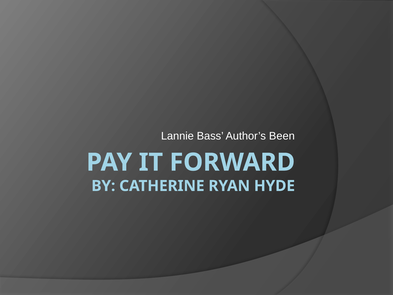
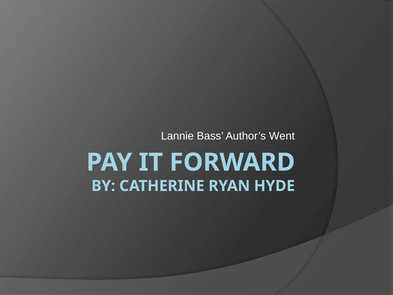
Been: Been -> Went
